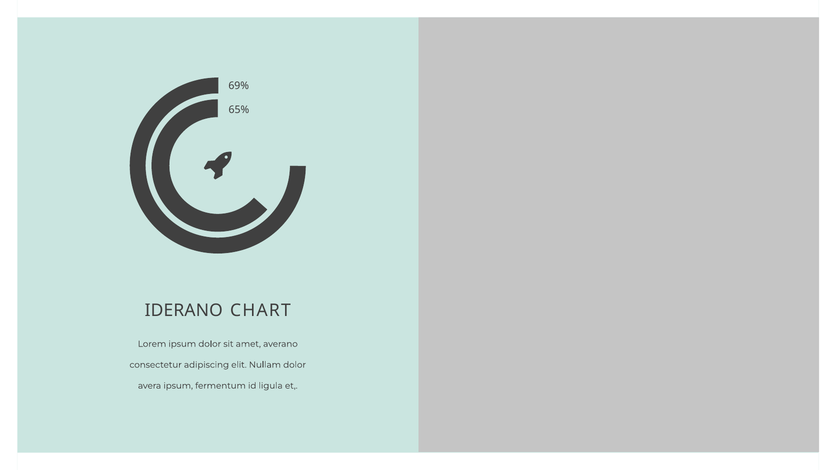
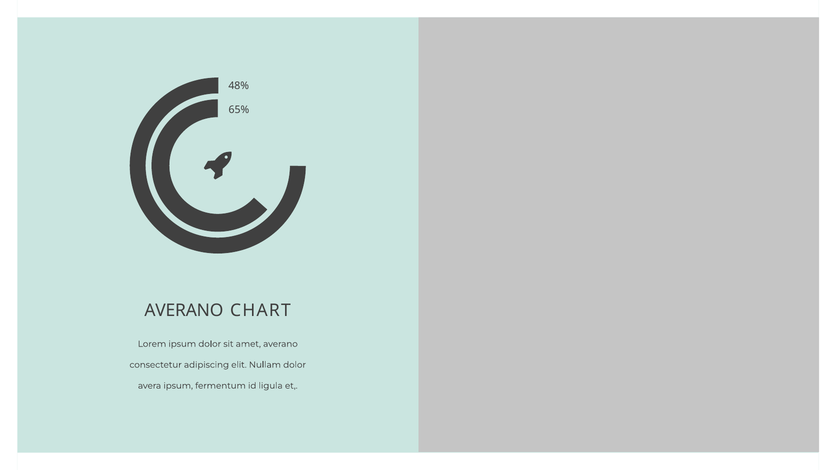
69%: 69% -> 48%
IDERANO at (184, 311): IDERANO -> AVERANO
